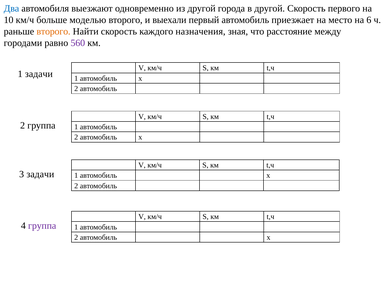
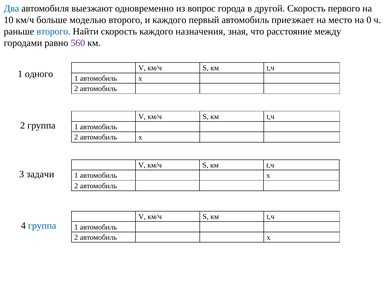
из другой: другой -> вопрос
и выехали: выехали -> каждого
6: 6 -> 0
второго at (53, 32) colour: orange -> blue
1 задачи: задачи -> одного
группа at (42, 226) colour: purple -> blue
